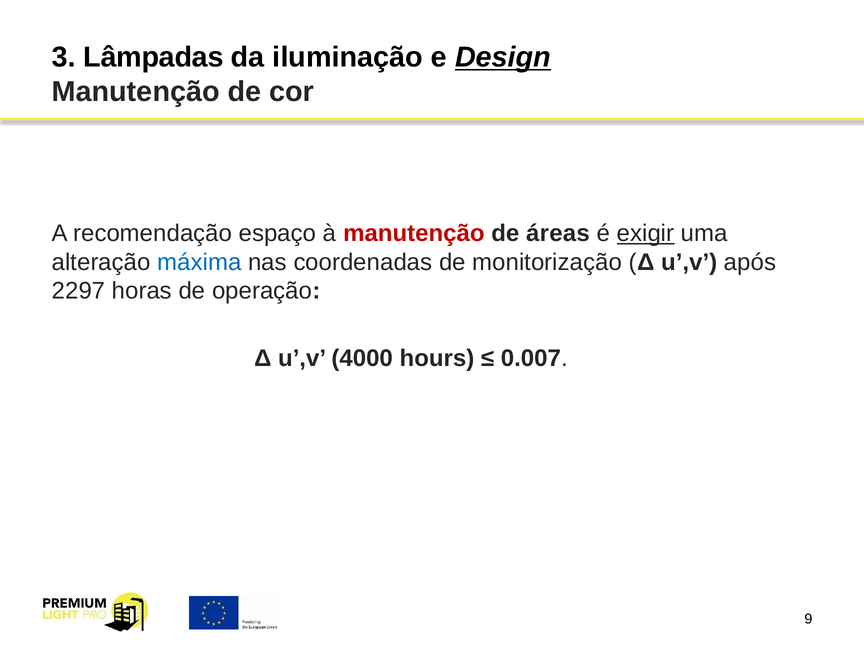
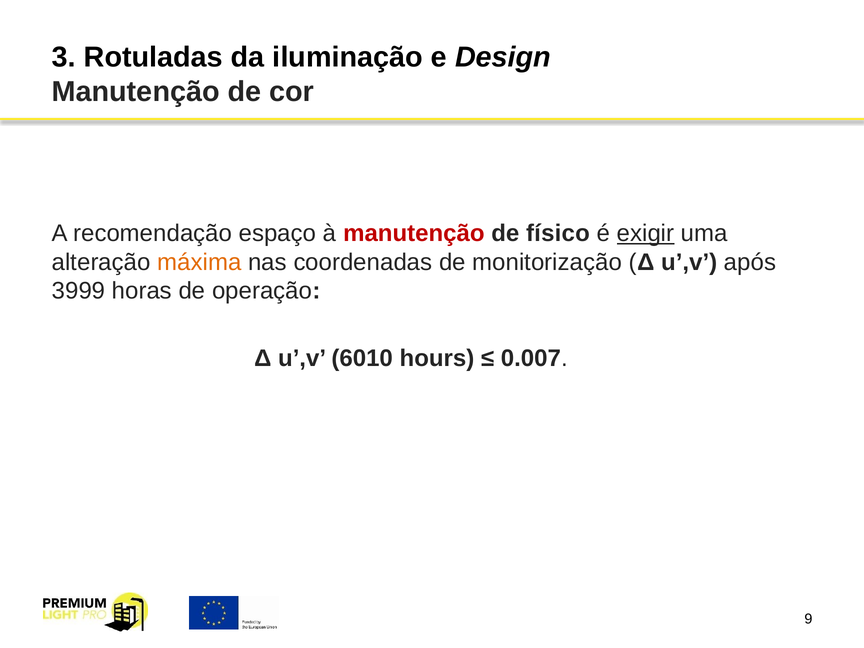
Lâmpadas: Lâmpadas -> Rotuladas
Design underline: present -> none
áreas: áreas -> físico
máxima colour: blue -> orange
2297: 2297 -> 3999
4000: 4000 -> 6010
